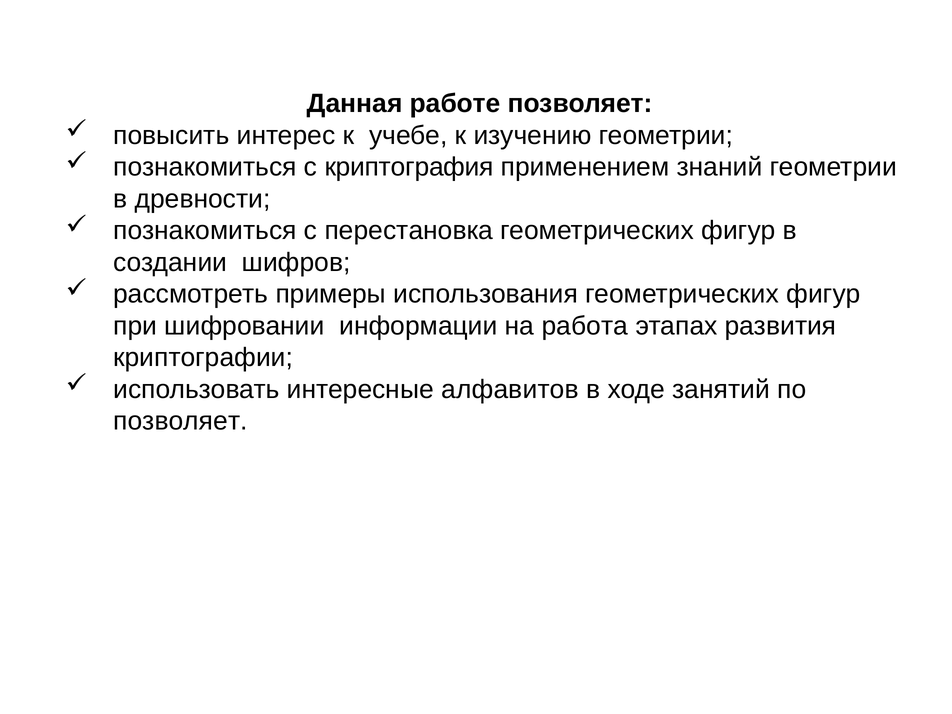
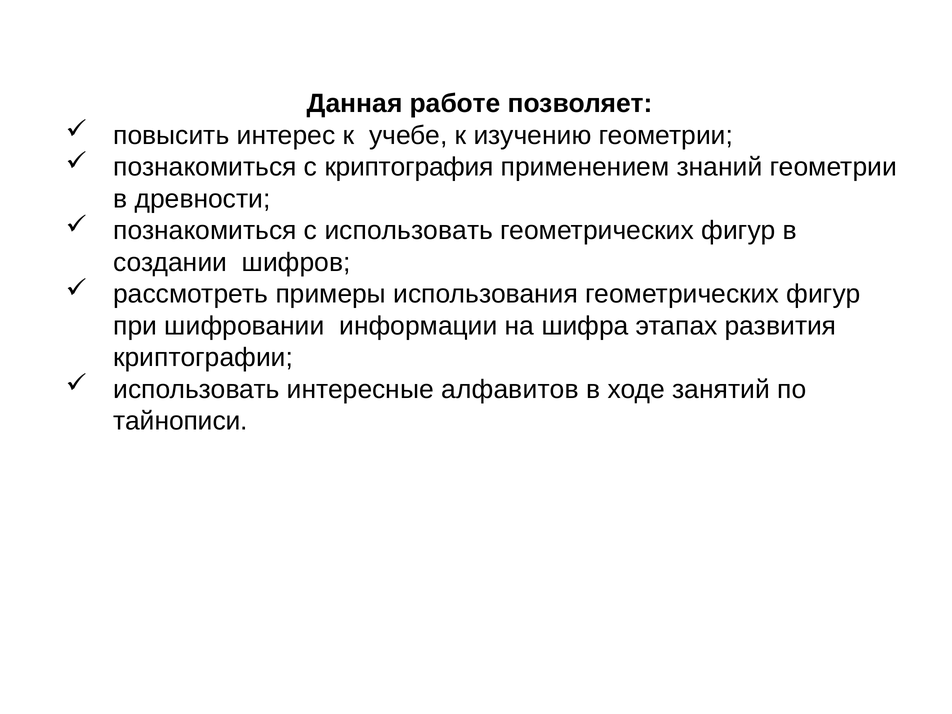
с перестановка: перестановка -> использовать
работа: работа -> шифра
позволяет at (180, 421): позволяет -> тайнописи
